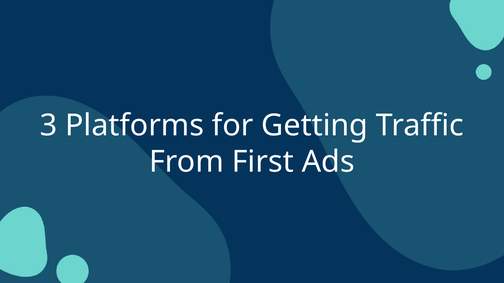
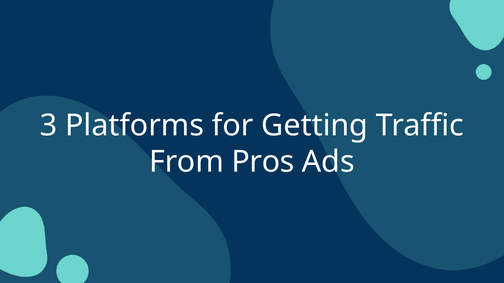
First: First -> Pros
